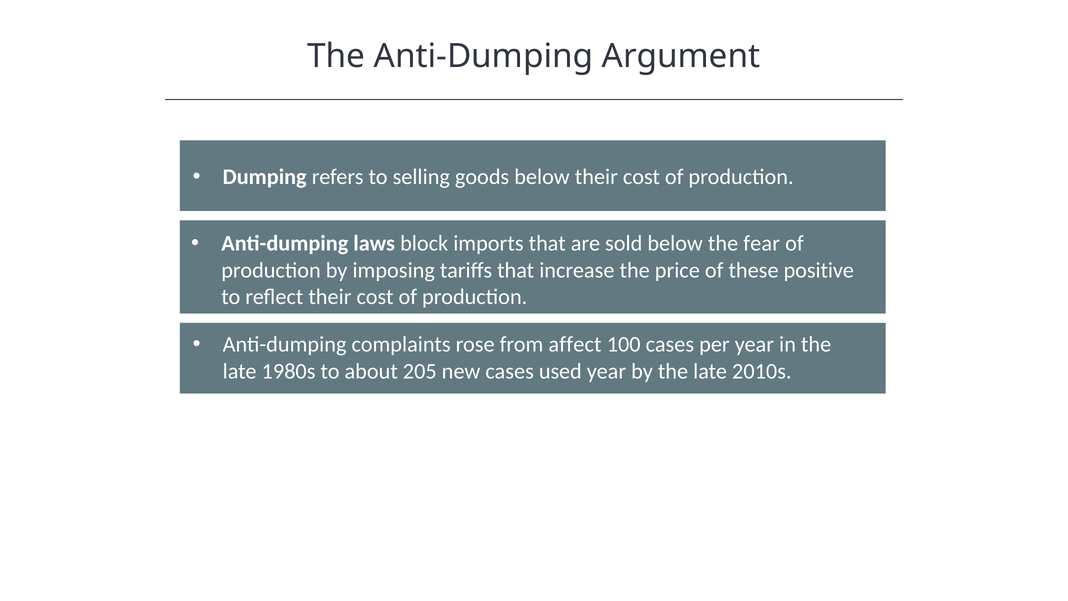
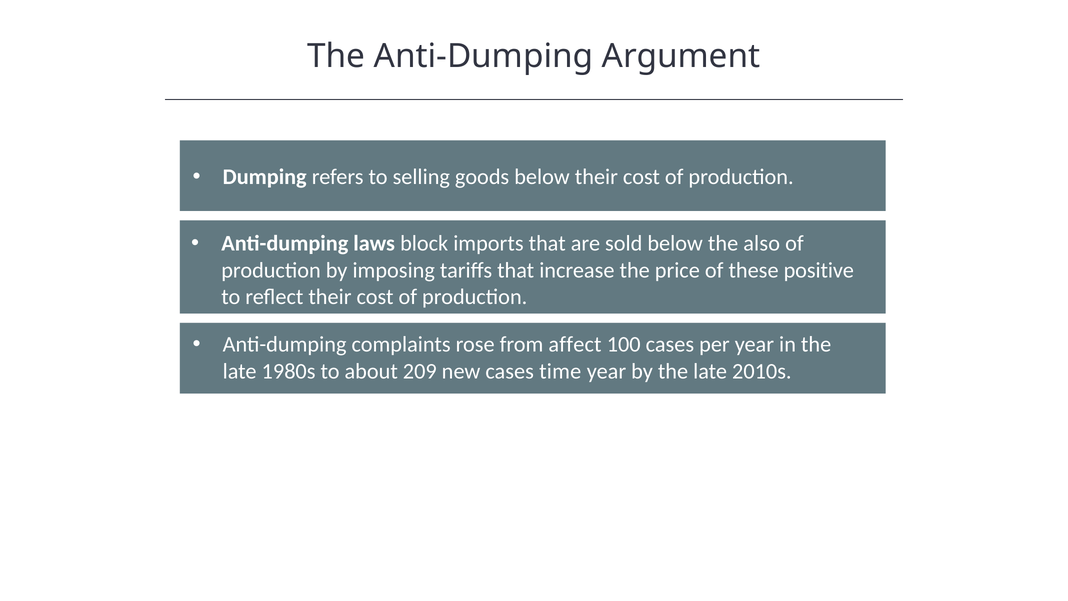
fear: fear -> also
205: 205 -> 209
used: used -> time
